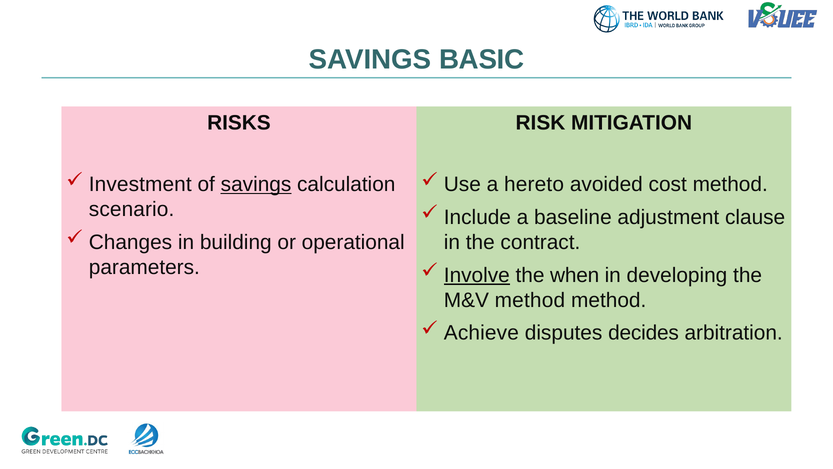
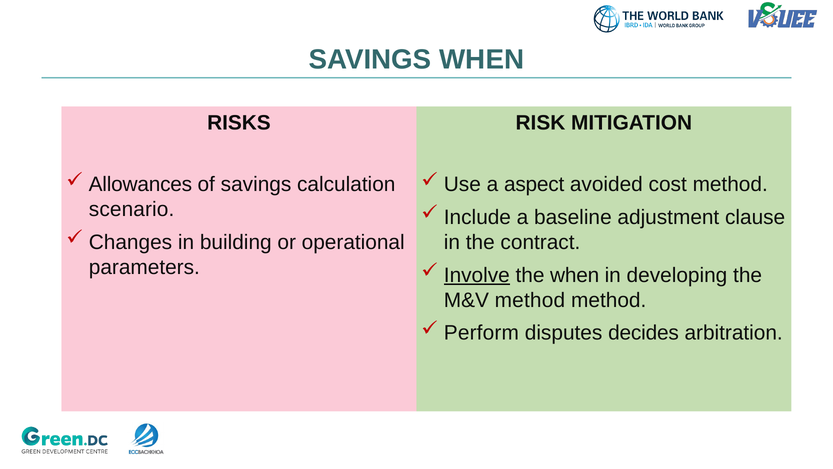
SAVINGS BASIC: BASIC -> WHEN
Investment: Investment -> Allowances
savings at (256, 184) underline: present -> none
hereto: hereto -> aspect
Achieve: Achieve -> Perform
